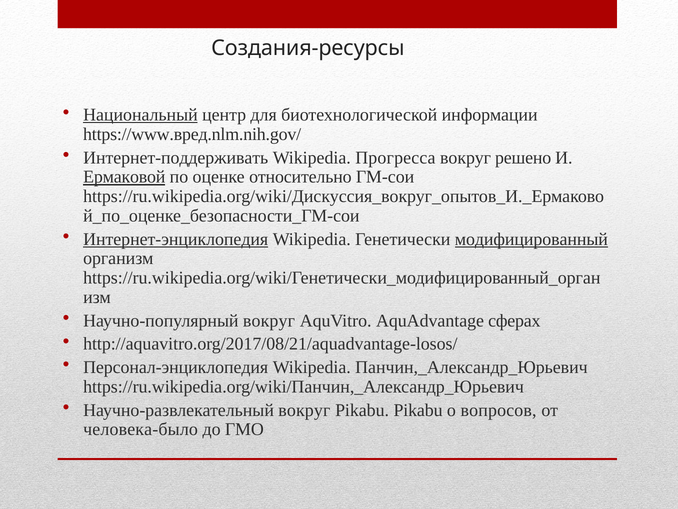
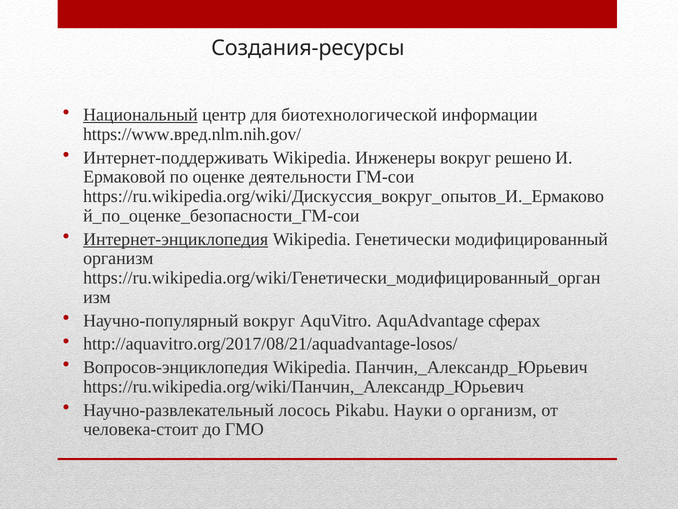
Прогресса: Прогресса -> Инженеры
Ермаковой underline: present -> none
относительно: относительно -> деятельности
модифицированный underline: present -> none
Персонал-энциклопедия: Персонал-энциклопедия -> Вопросов-энциклопедия
Научно-развлекательный вокруг: вокруг -> лосось
Pikabu Pikabu: Pikabu -> Науки
о вопросов: вопросов -> организм
человека-было: человека-было -> человека-стоит
